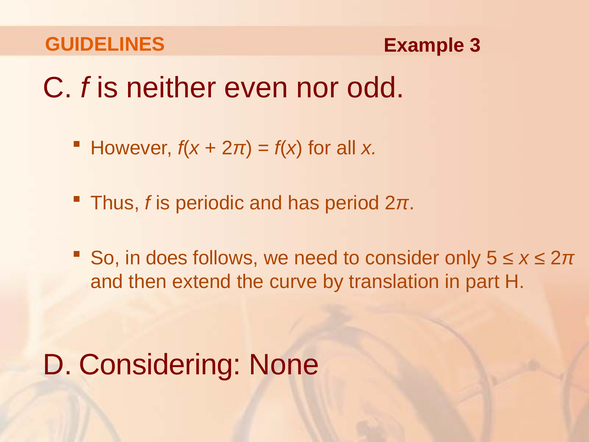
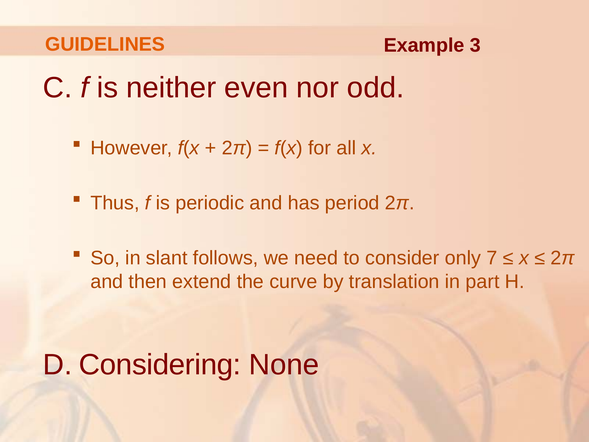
does: does -> slant
5: 5 -> 7
